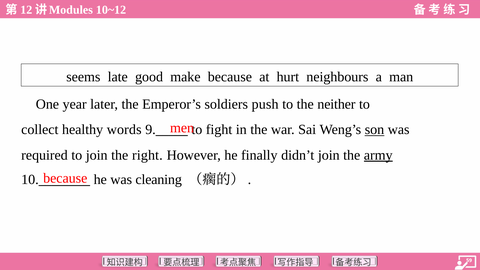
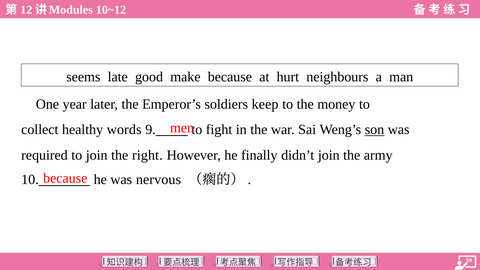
push: push -> keep
neither: neither -> money
army underline: present -> none
cleaning: cleaning -> nervous
